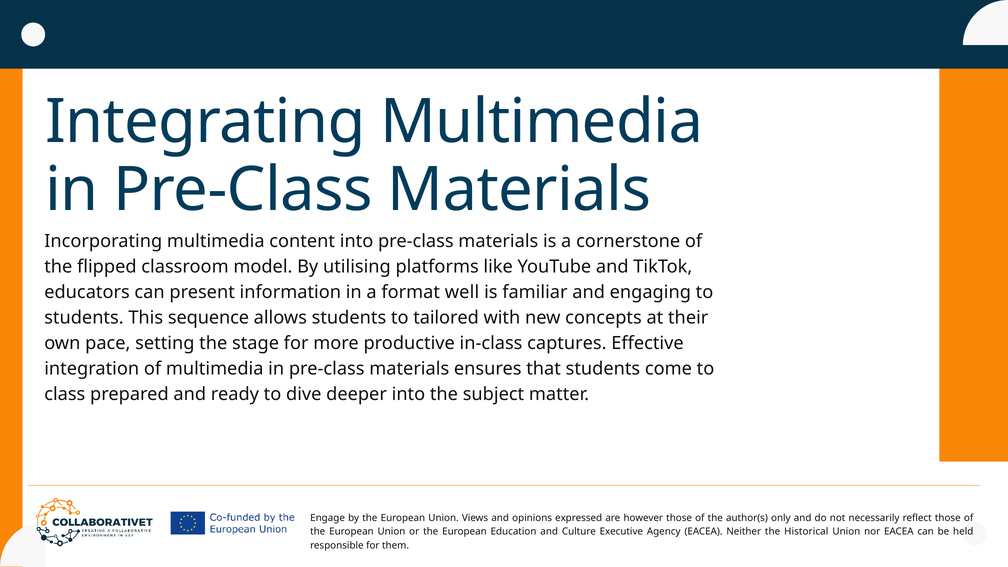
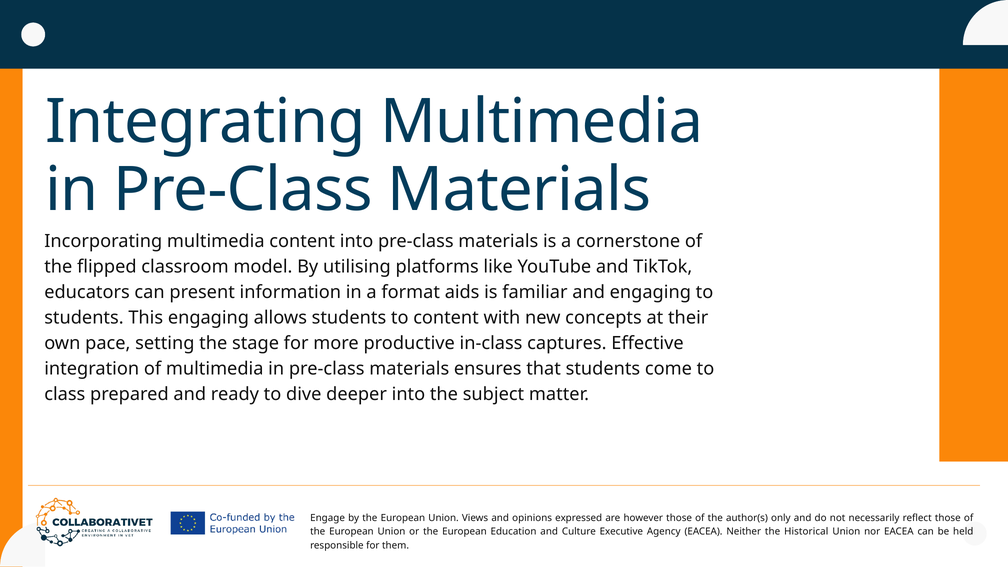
well: well -> aids
This sequence: sequence -> engaging
to tailored: tailored -> content
